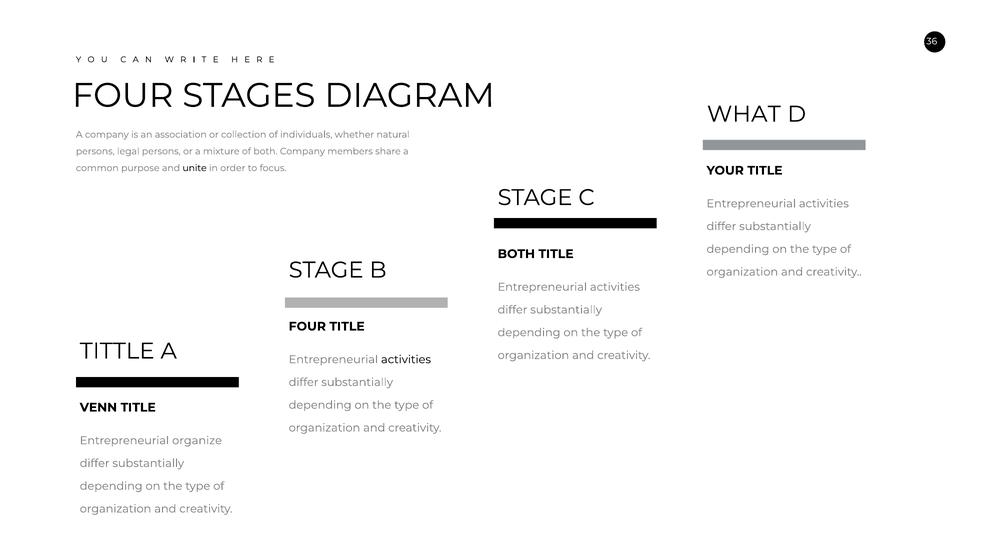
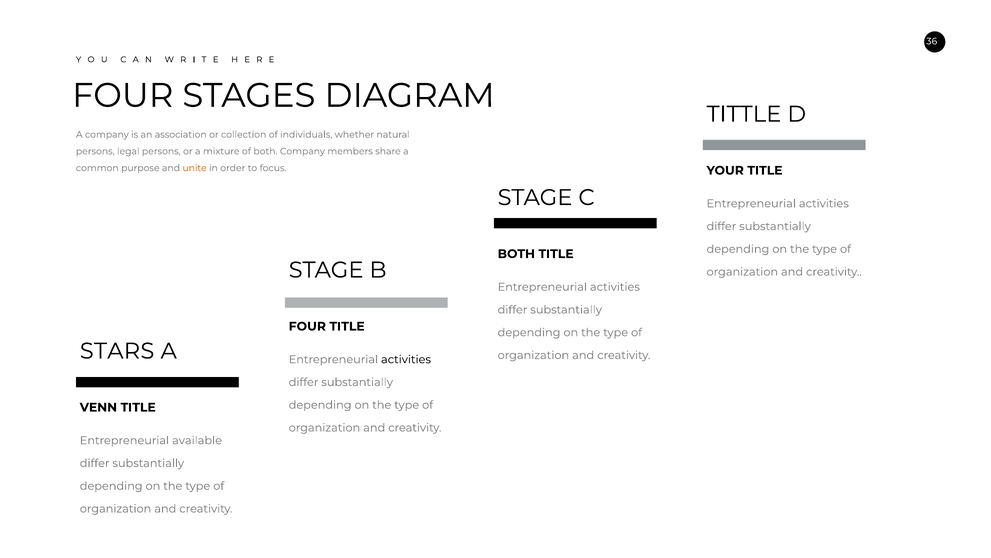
WHAT: WHAT -> TITTLE
unite colour: black -> orange
TITTLE: TITTLE -> STARS
organize: organize -> available
